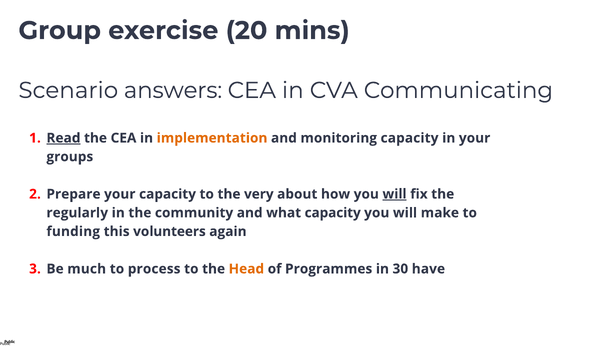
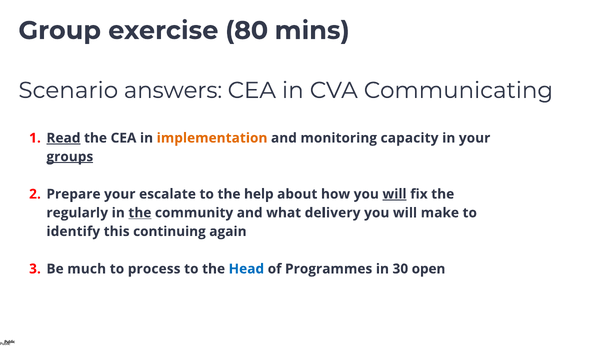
20: 20 -> 80
groups underline: none -> present
your capacity: capacity -> escalate
very: very -> help
the at (140, 213) underline: none -> present
what capacity: capacity -> delivery
funding: funding -> identify
volunteers: volunteers -> continuing
Head colour: orange -> blue
have: have -> open
